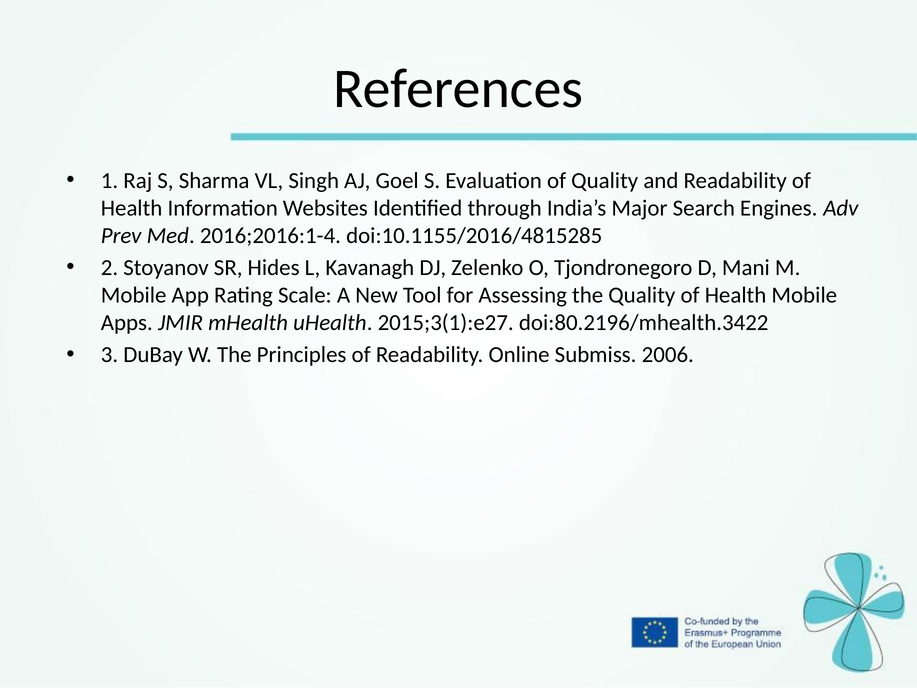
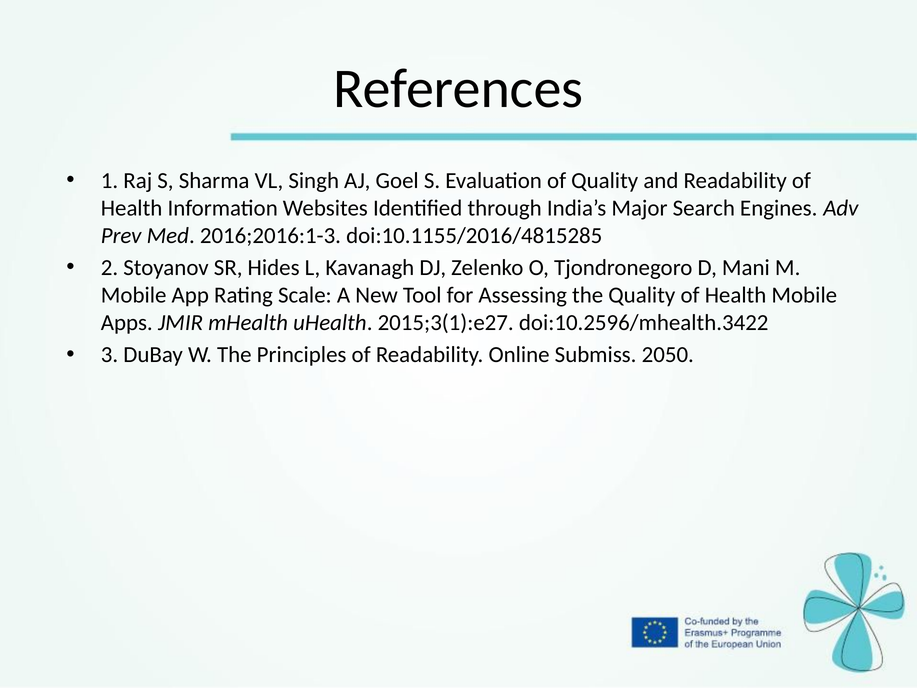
2016;2016:1-4: 2016;2016:1-4 -> 2016;2016:1-3
doi:80.2196/mhealth.3422: doi:80.2196/mhealth.3422 -> doi:10.2596/mhealth.3422
2006: 2006 -> 2050
